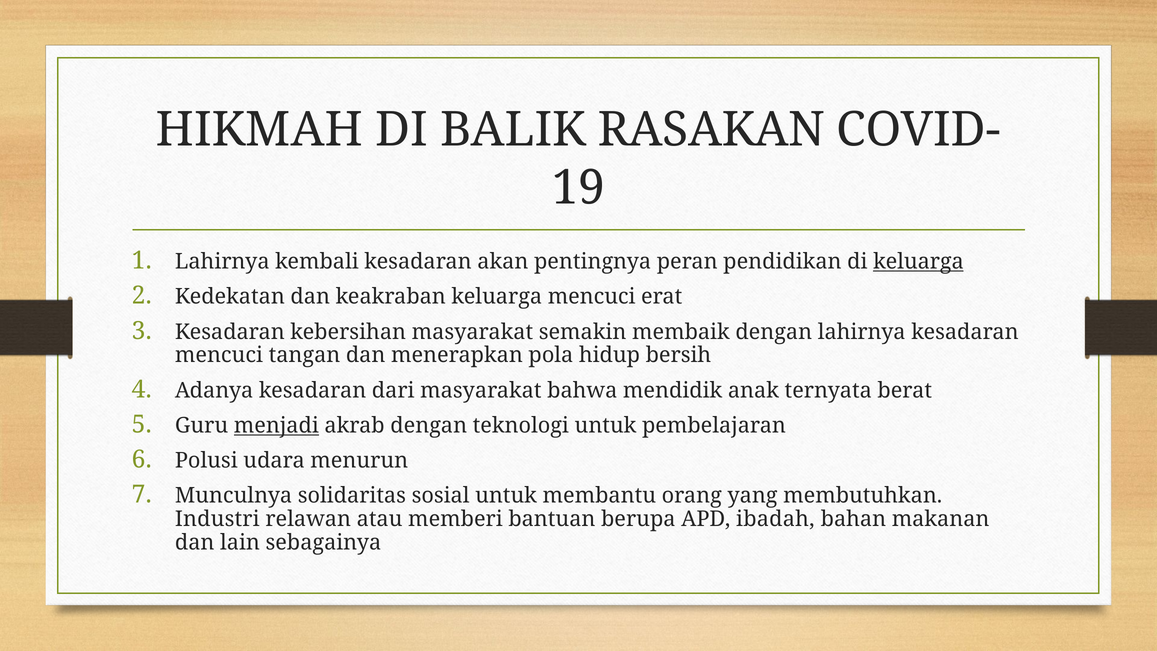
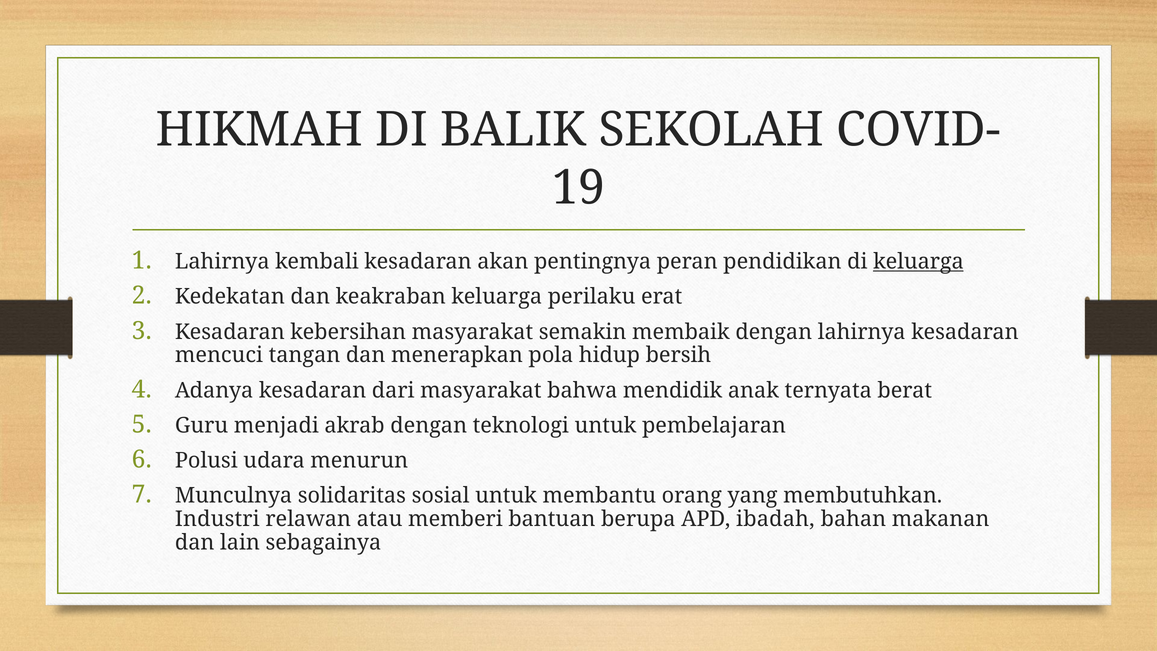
RASAKAN: RASAKAN -> SEKOLAH
keluarga mencuci: mencuci -> perilaku
menjadi underline: present -> none
